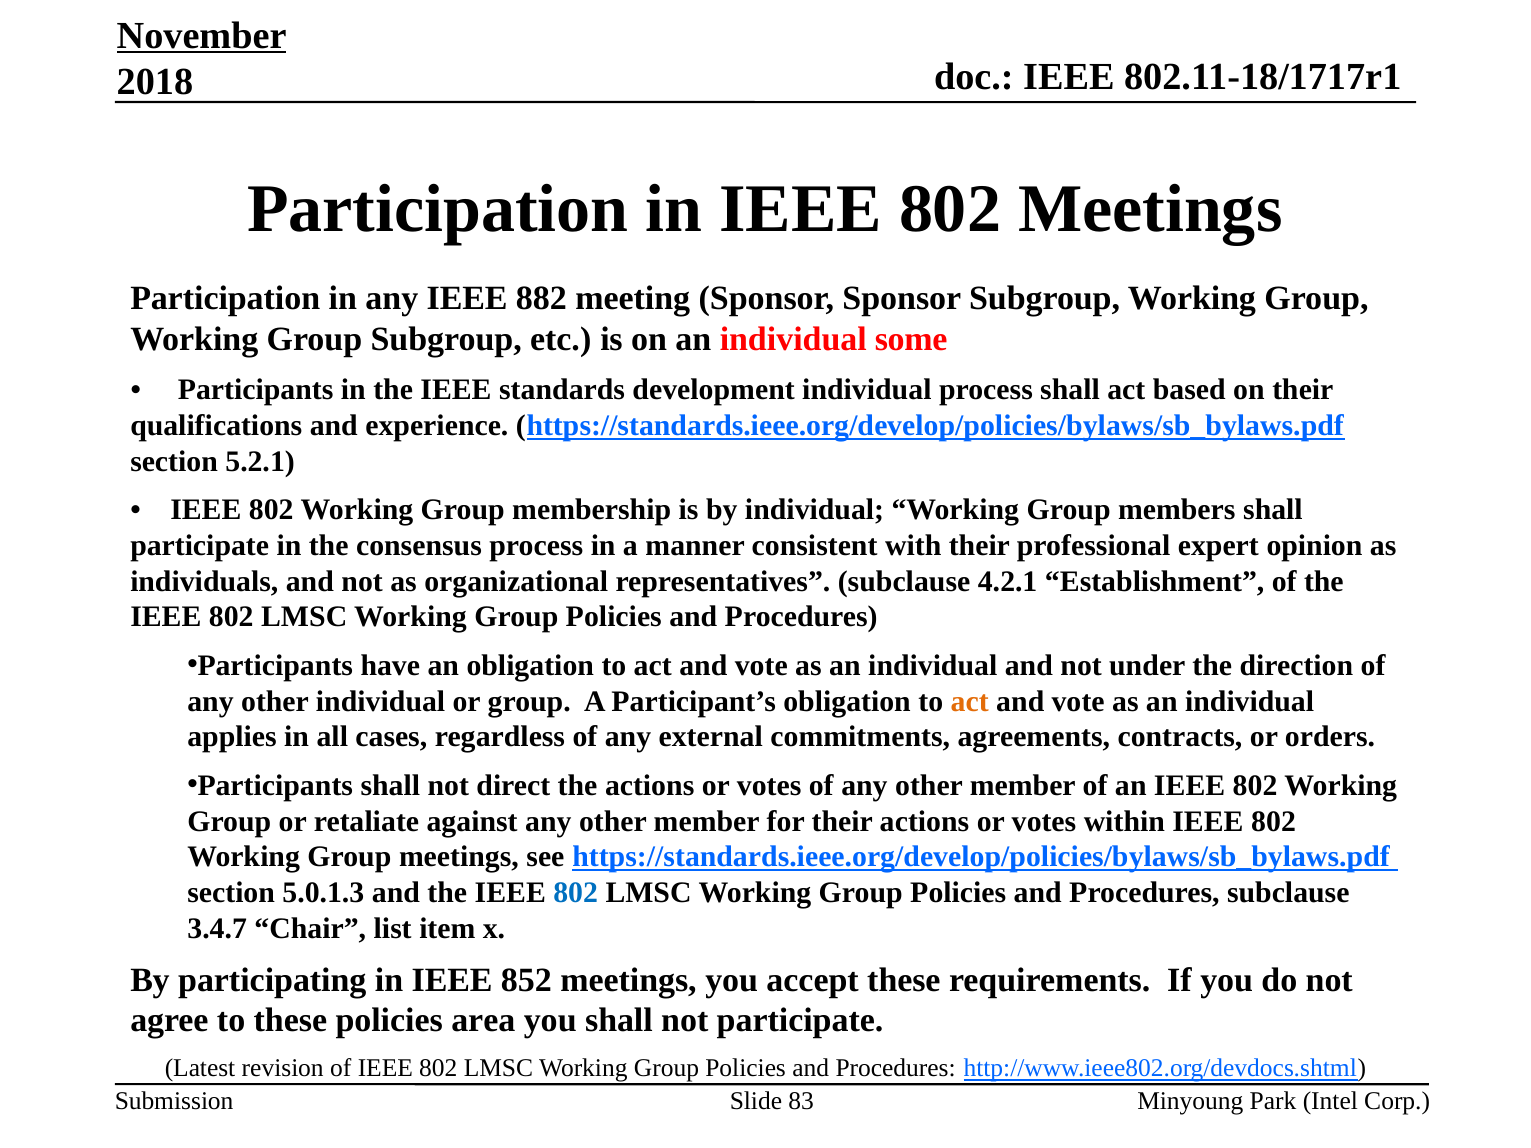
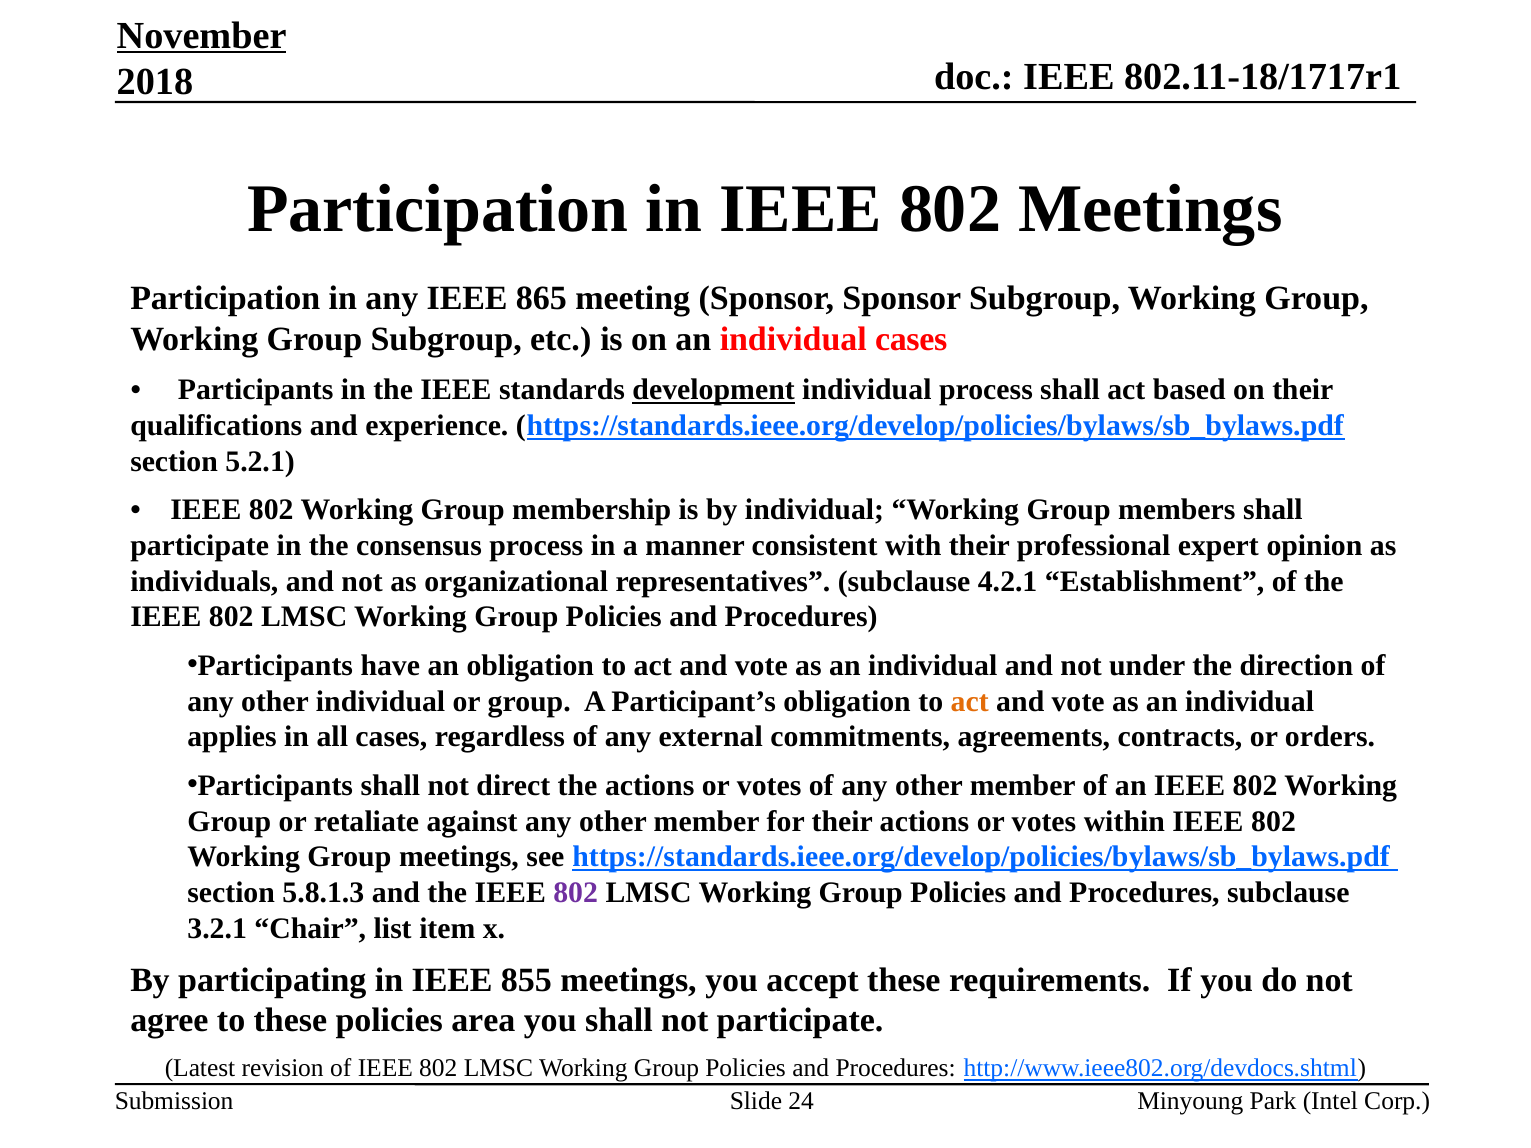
882: 882 -> 865
individual some: some -> cases
development underline: none -> present
5.0.1.3: 5.0.1.3 -> 5.8.1.3
802 at (576, 893) colour: blue -> purple
3.4.7: 3.4.7 -> 3.2.1
852: 852 -> 855
83: 83 -> 24
